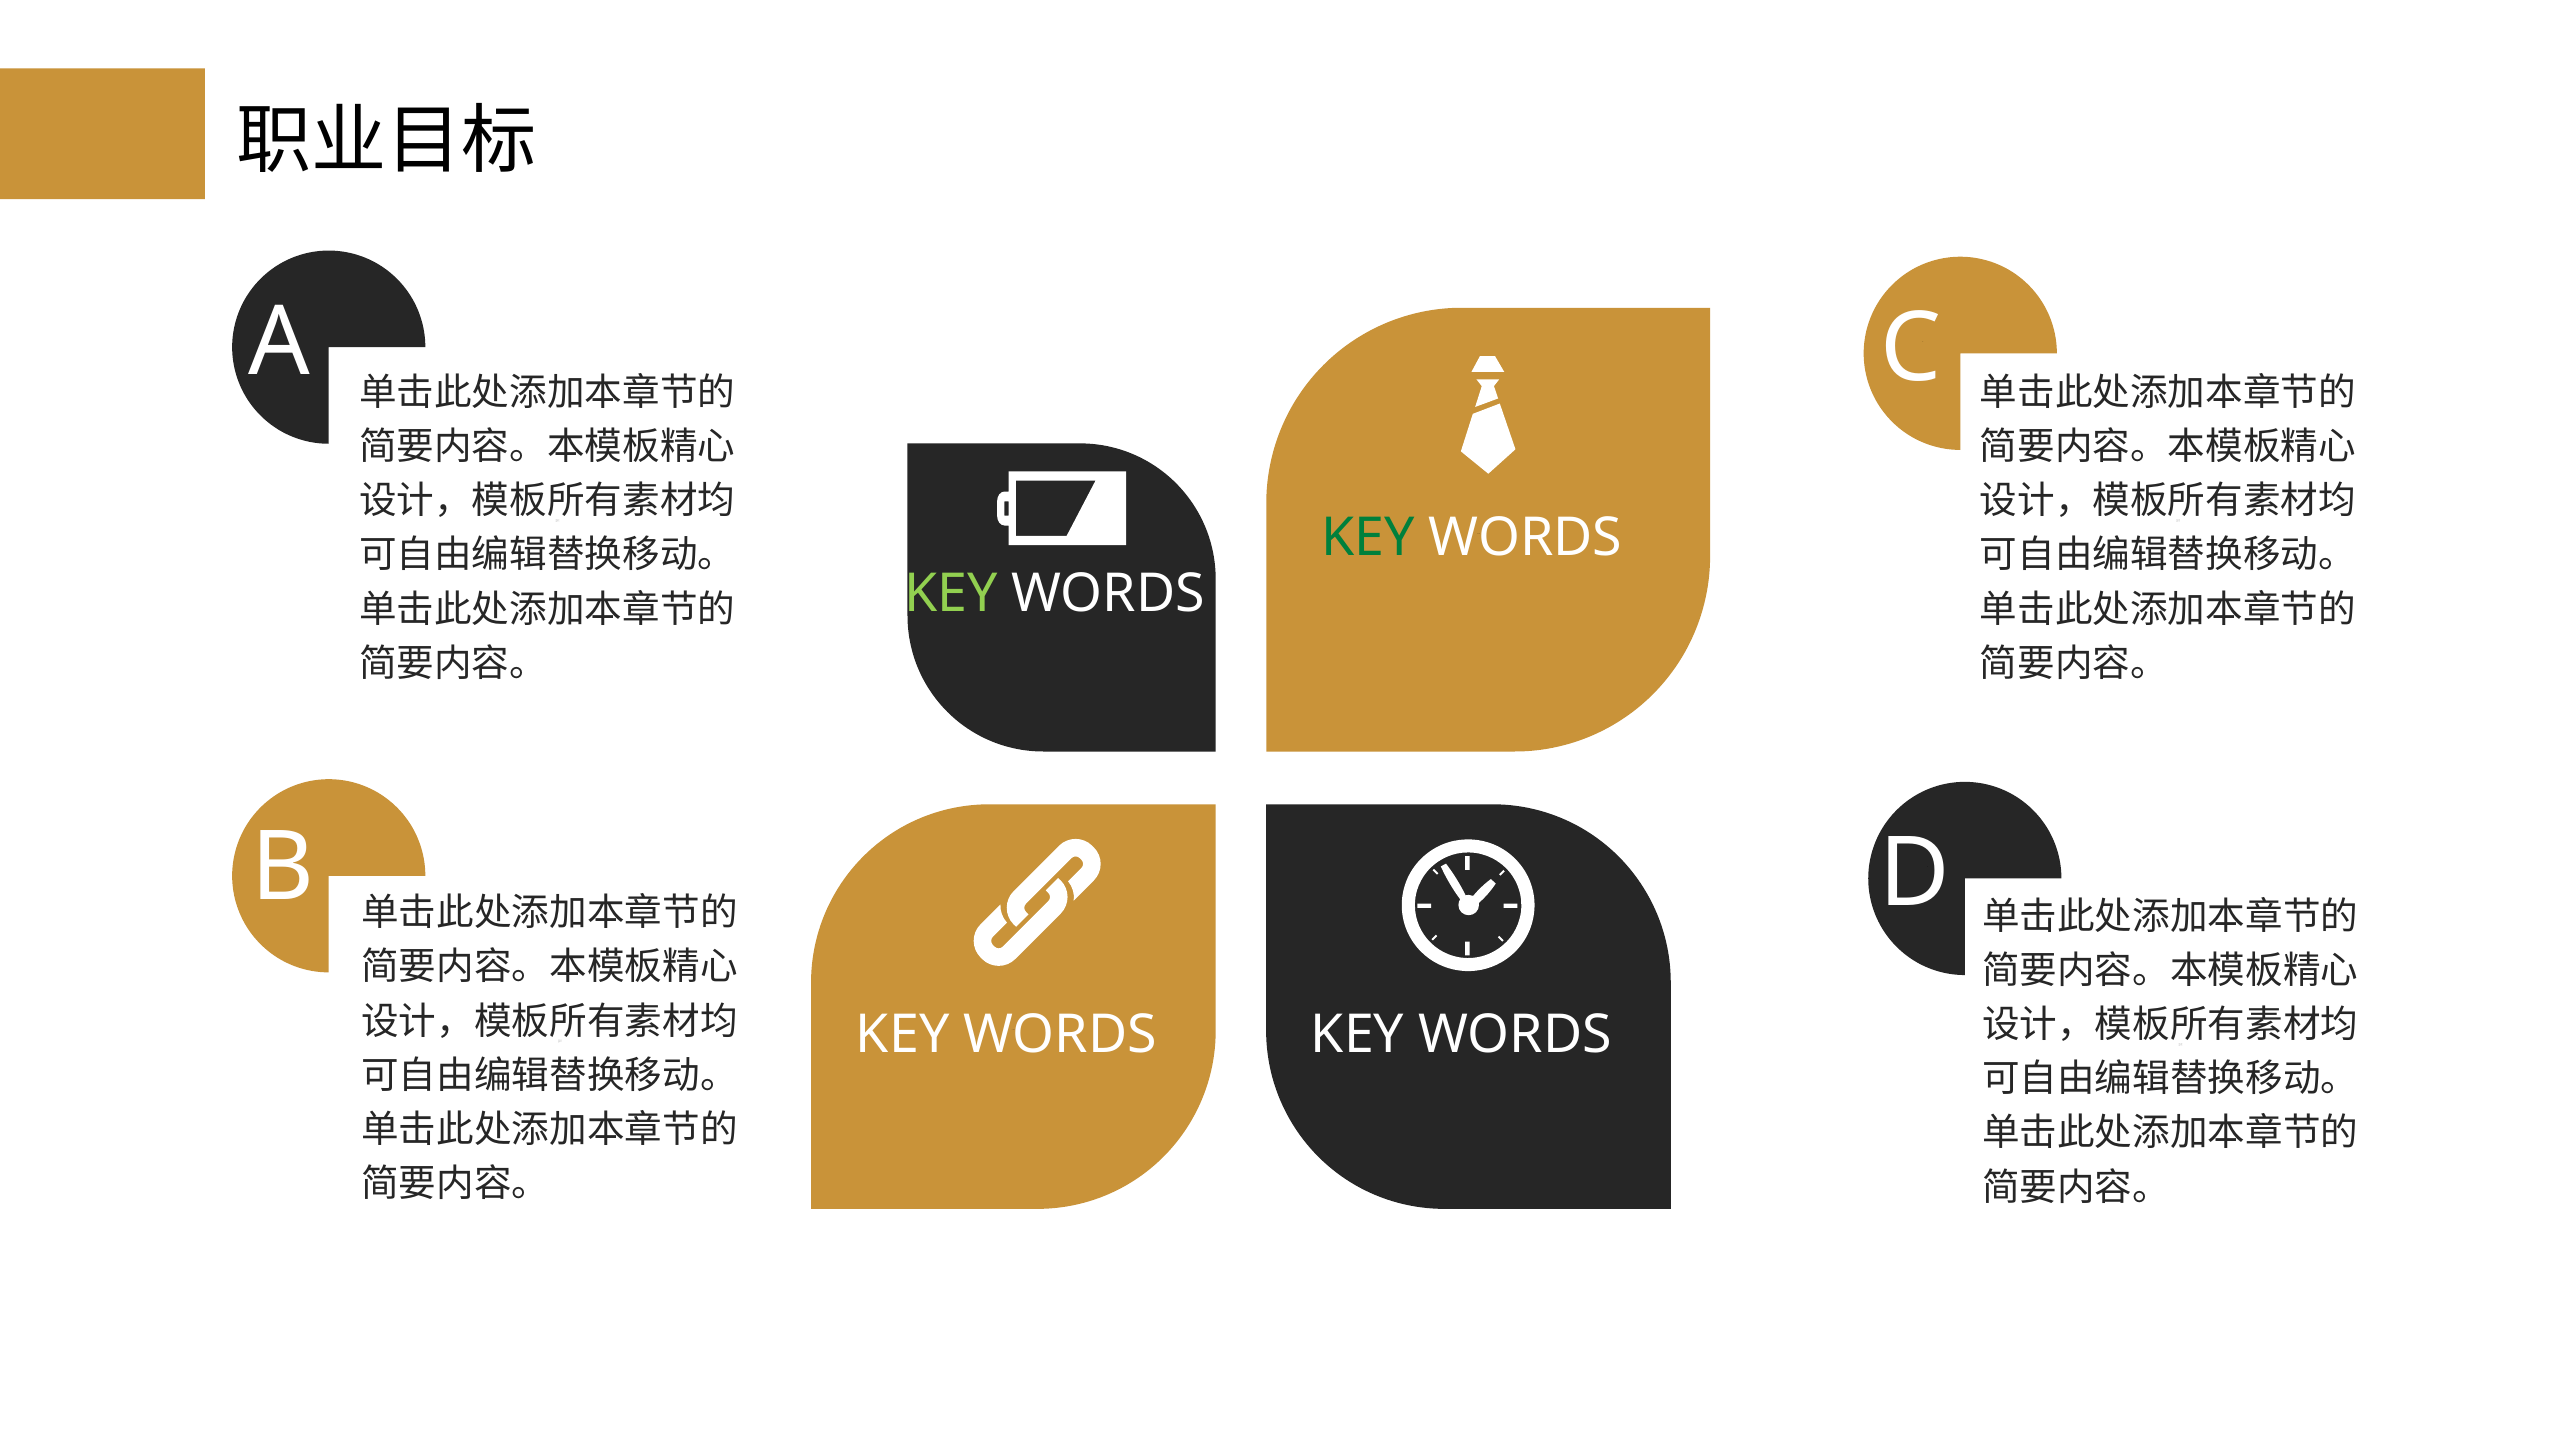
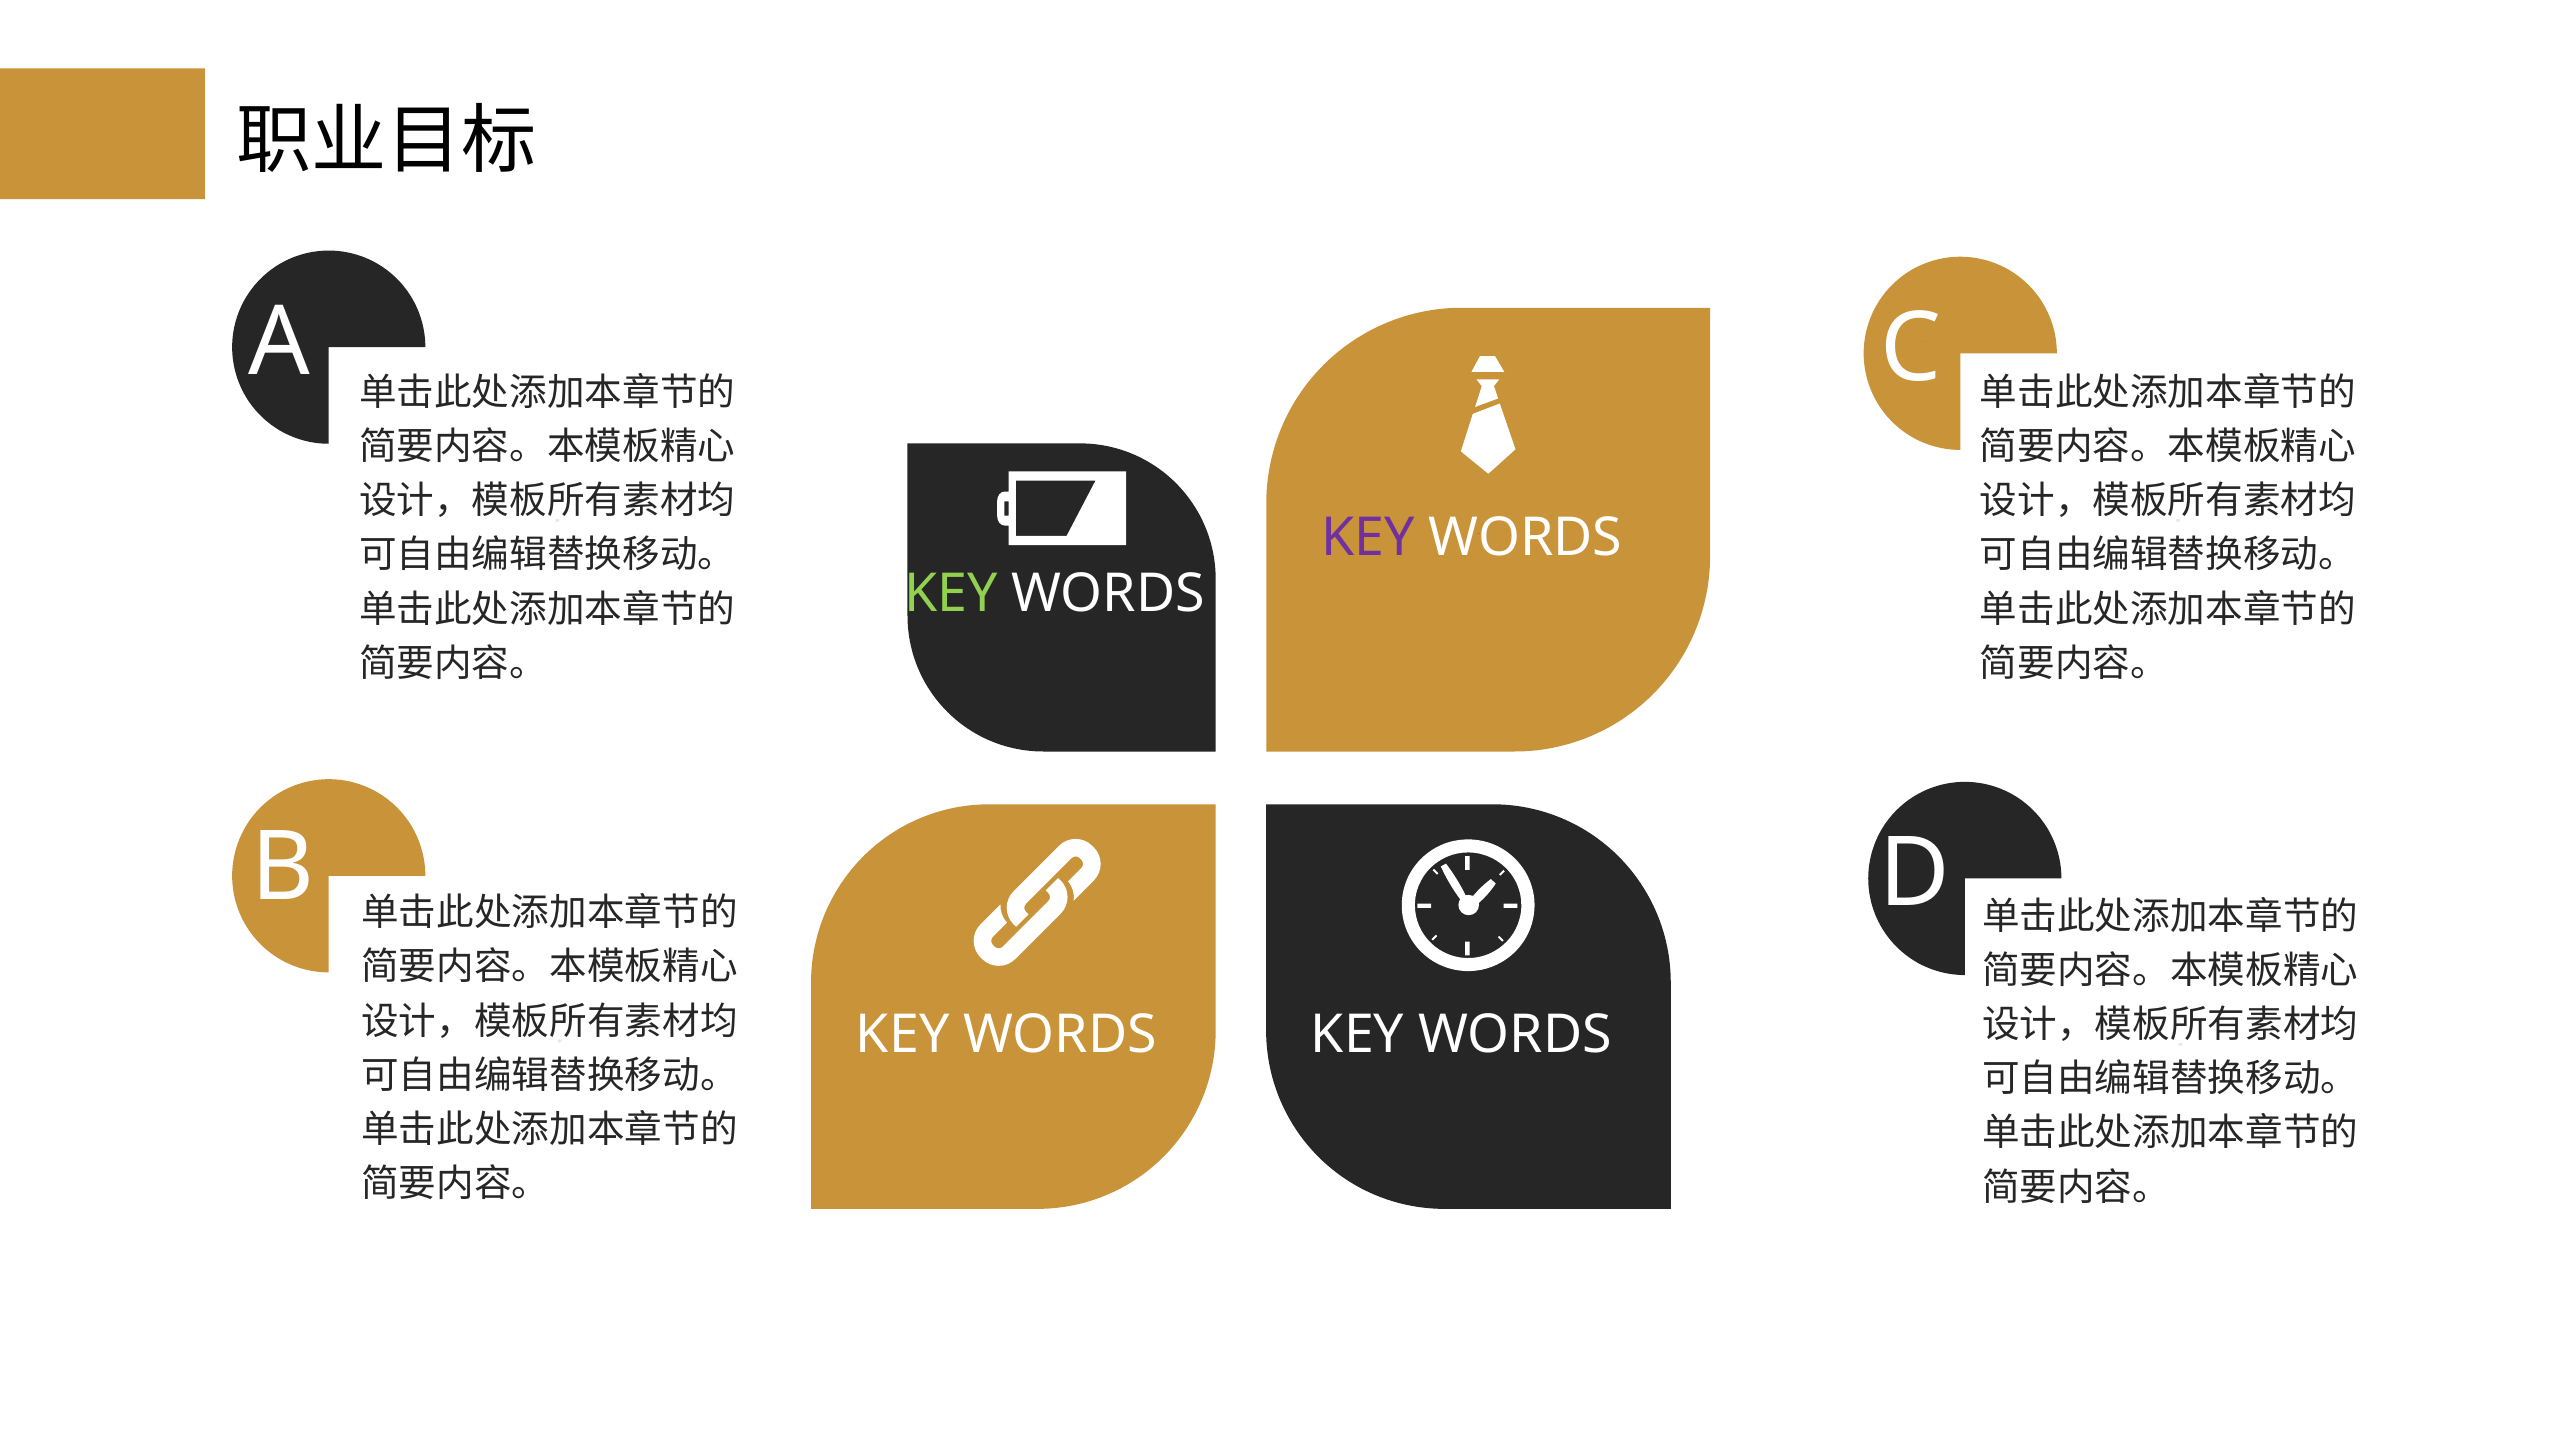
KEY at (1368, 538) colour: green -> purple
